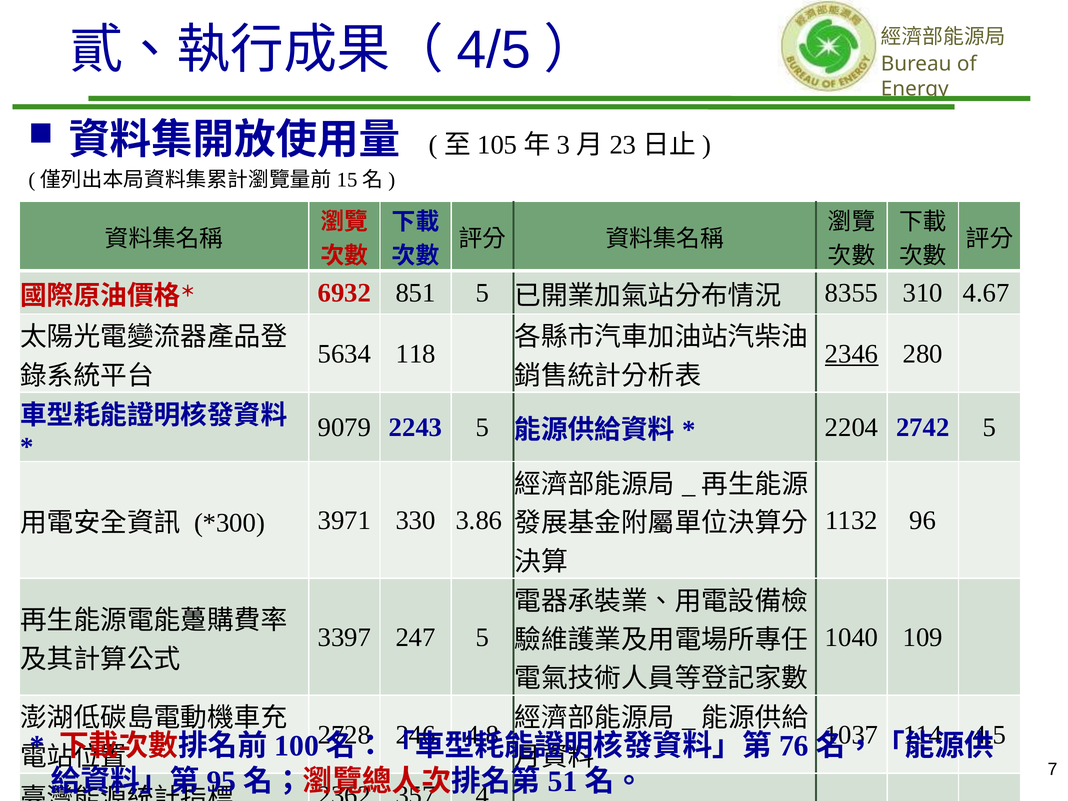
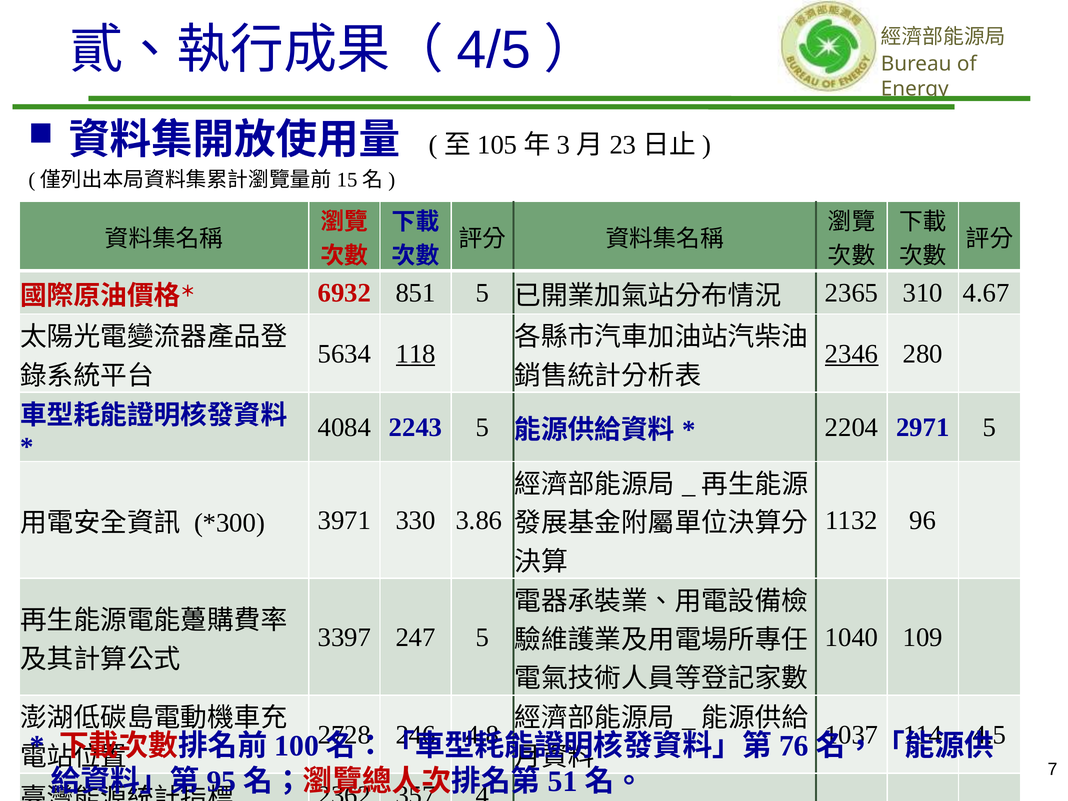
8355: 8355 -> 2365
118 underline: none -> present
9079: 9079 -> 4084
2742: 2742 -> 2971
